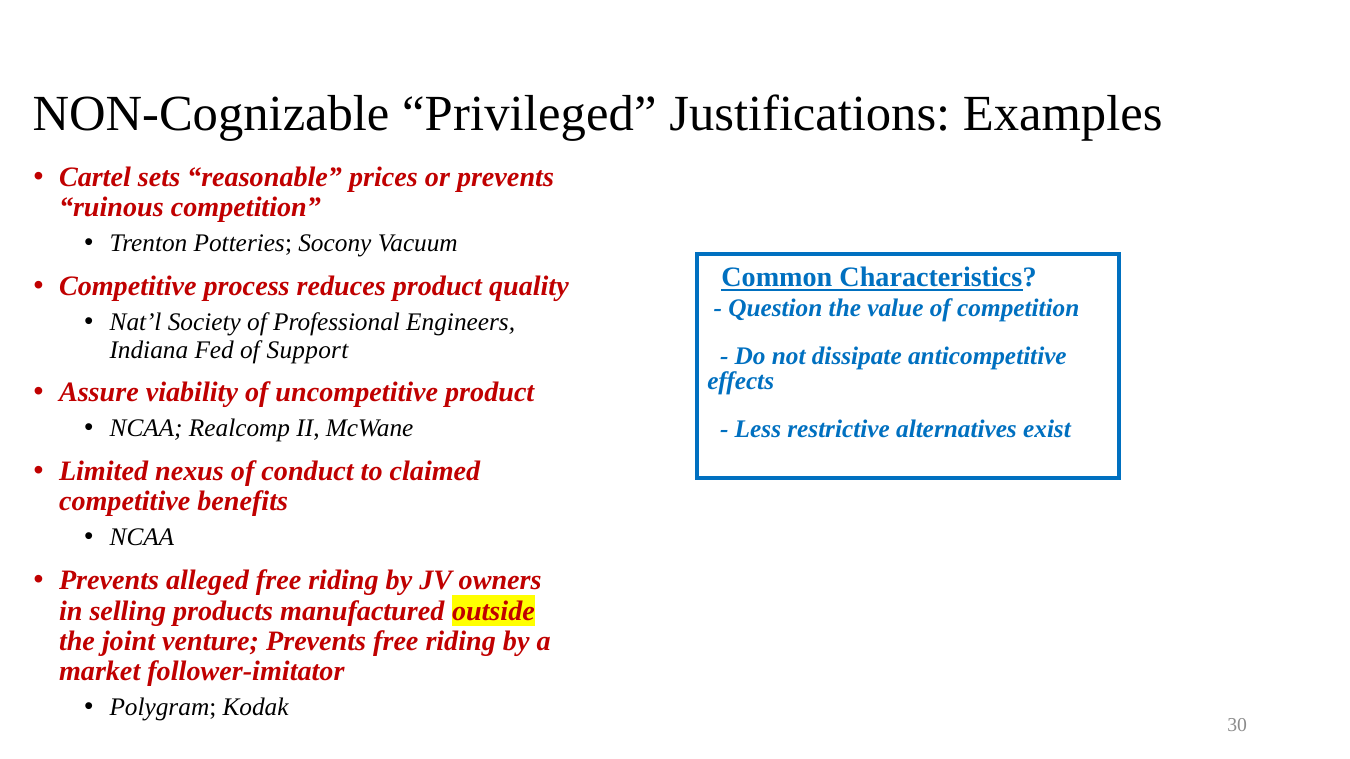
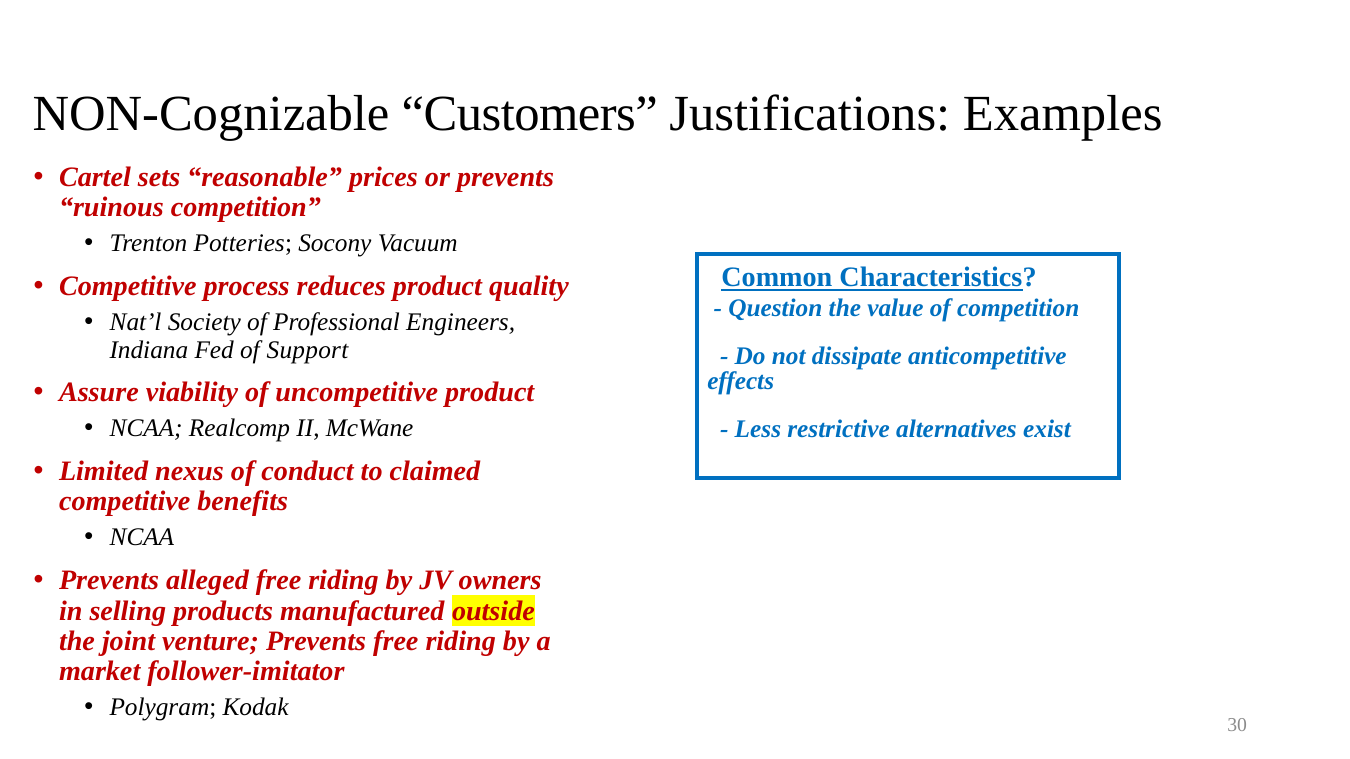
Privileged: Privileged -> Customers
